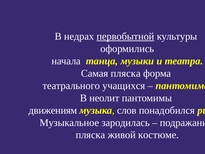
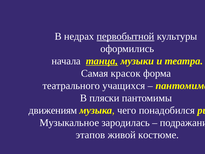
танца underline: none -> present
Самая пляска: пляска -> красок
неолит: неолит -> пляски
слов: слов -> чего
пляска at (90, 135): пляска -> этапов
